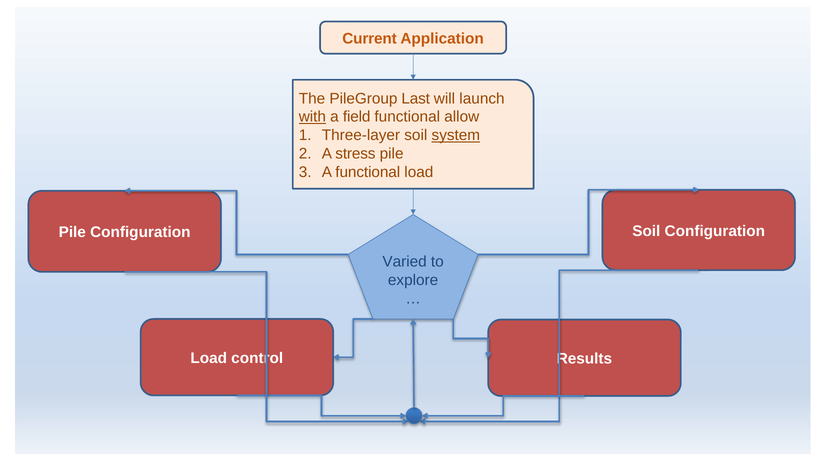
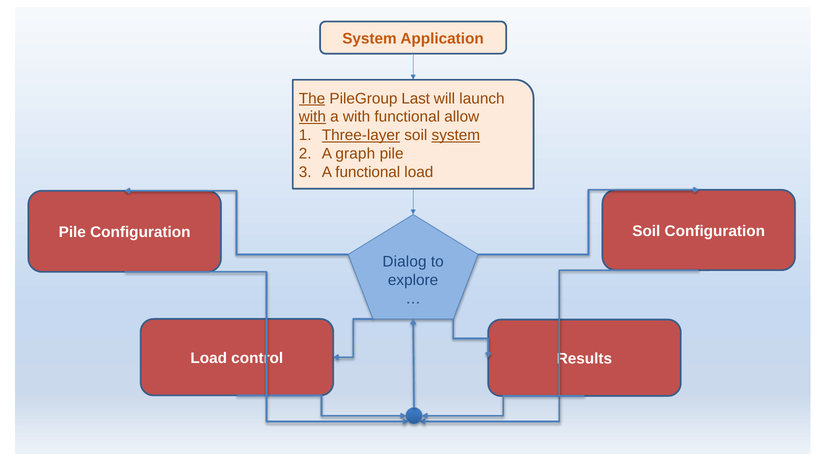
Current at (370, 39): Current -> System
The underline: none -> present
a field: field -> with
Three-layer underline: none -> present
stress: stress -> graph
Varied: Varied -> Dialog
